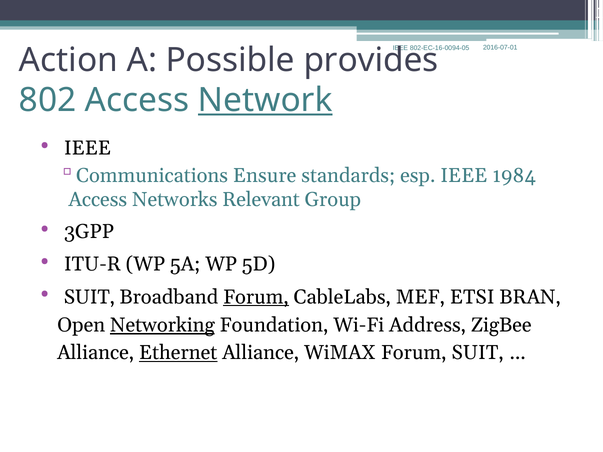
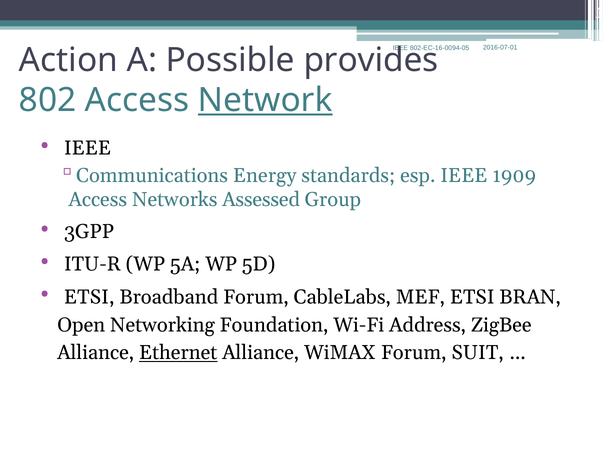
Ensure: Ensure -> Energy
1984: 1984 -> 1909
Relevant: Relevant -> Assessed
SUIT at (89, 297): SUIT -> ETSI
Forum at (256, 297) underline: present -> none
Networking underline: present -> none
